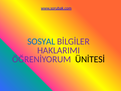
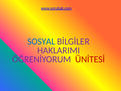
ÜNİTESİ colour: black -> red
